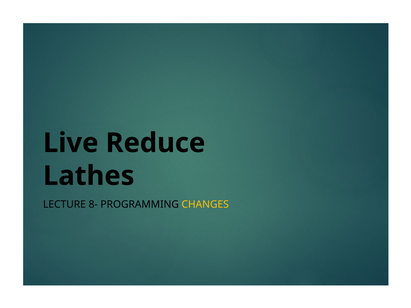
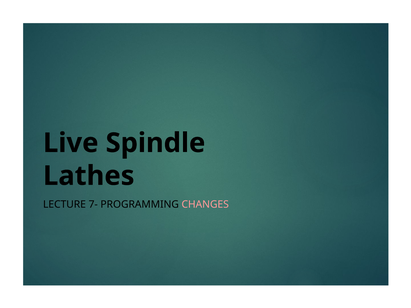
Reduce: Reduce -> Spindle
8-: 8- -> 7-
CHANGES colour: yellow -> pink
